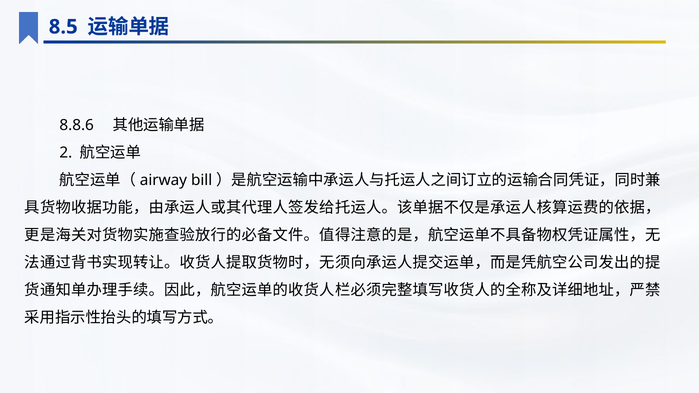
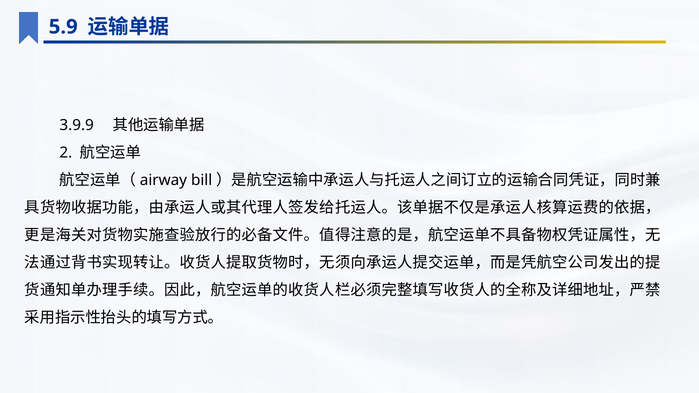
8.5: 8.5 -> 5.9
8.8.6: 8.8.6 -> 3.9.9
